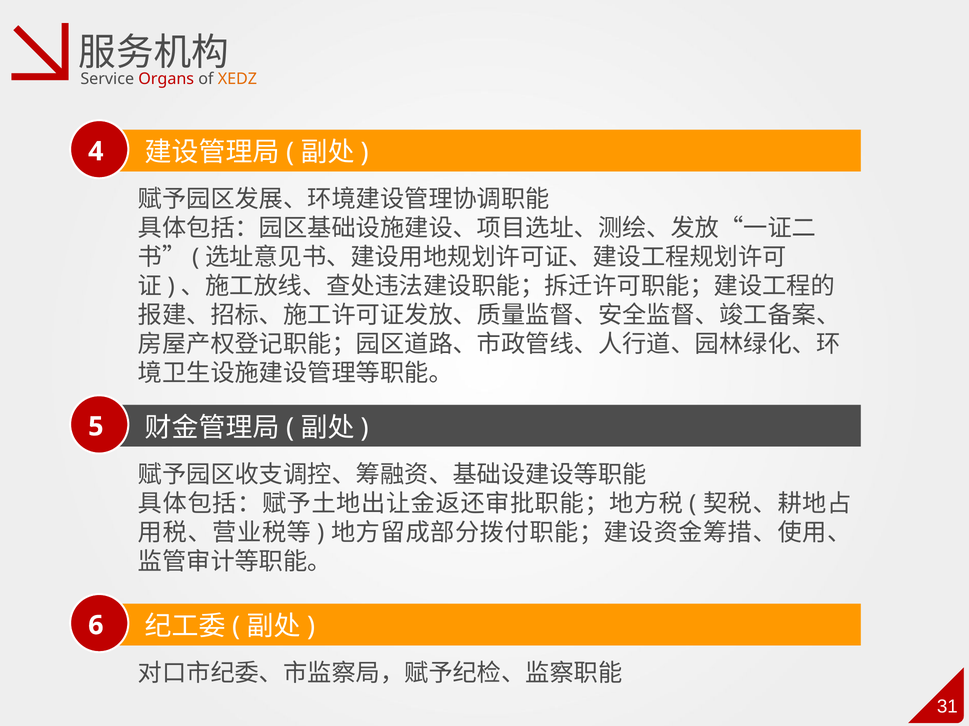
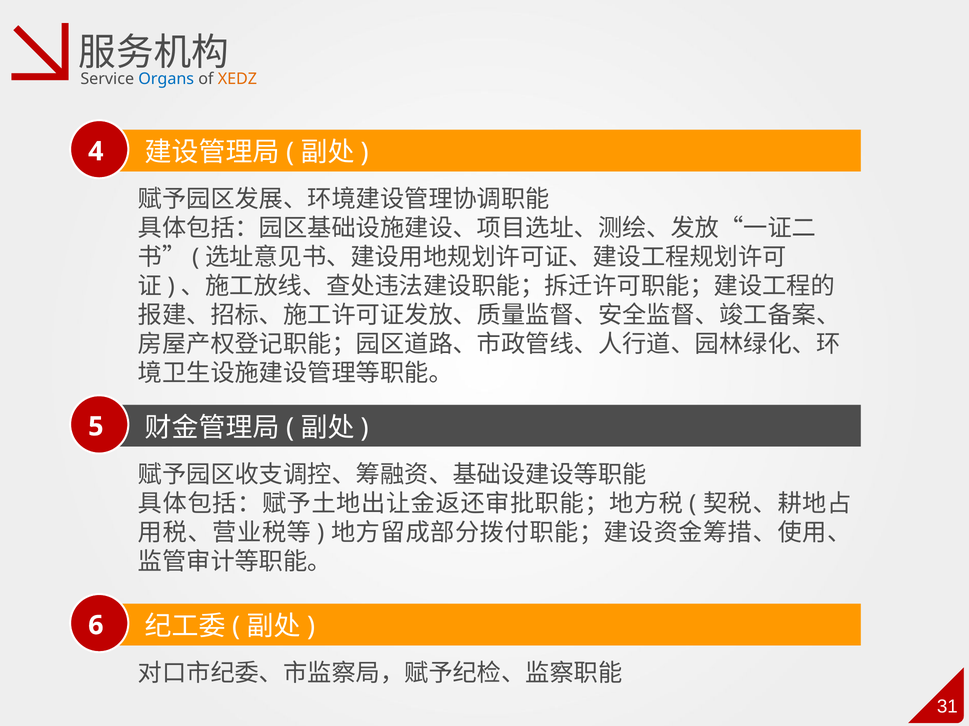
Organs colour: red -> blue
